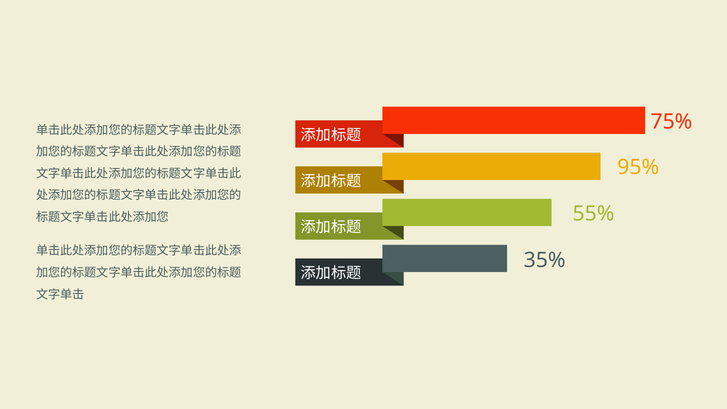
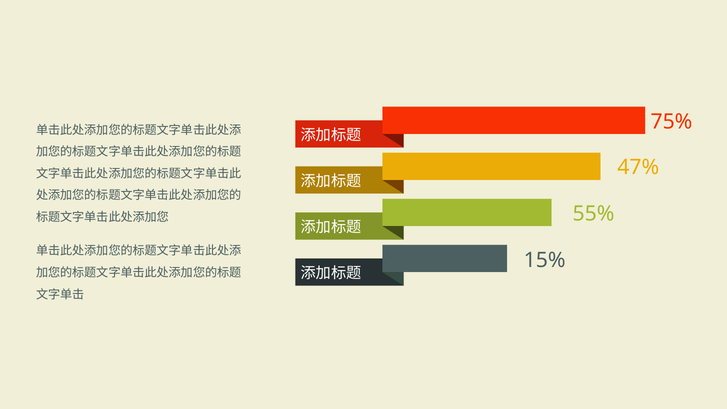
95%: 95% -> 47%
35%: 35% -> 15%
